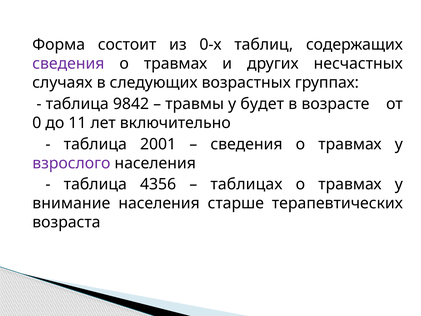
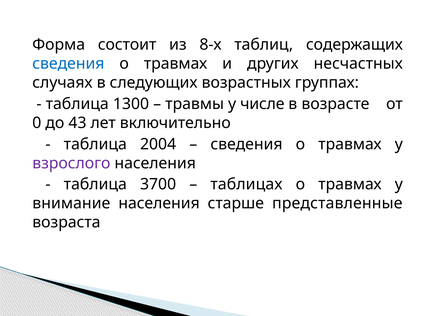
0-х: 0-х -> 8-х
сведения at (68, 64) colour: purple -> blue
9842: 9842 -> 1300
будет: будет -> числе
11: 11 -> 43
2001: 2001 -> 2004
4356: 4356 -> 3700
терапевтических: терапевтических -> представленные
